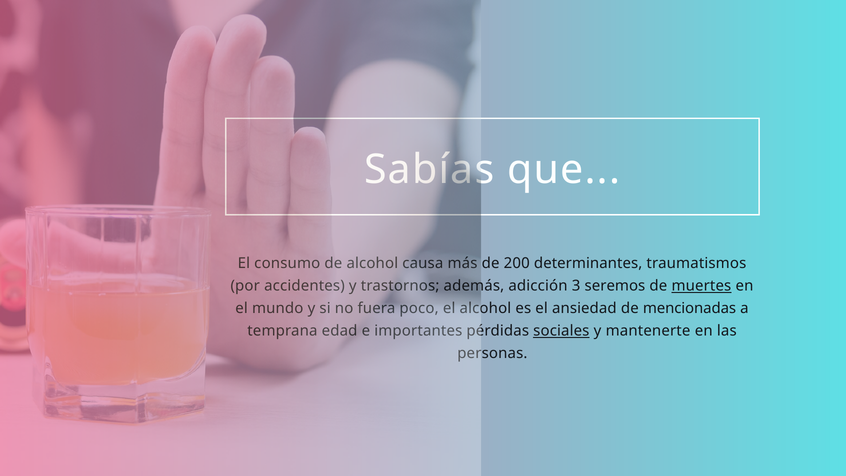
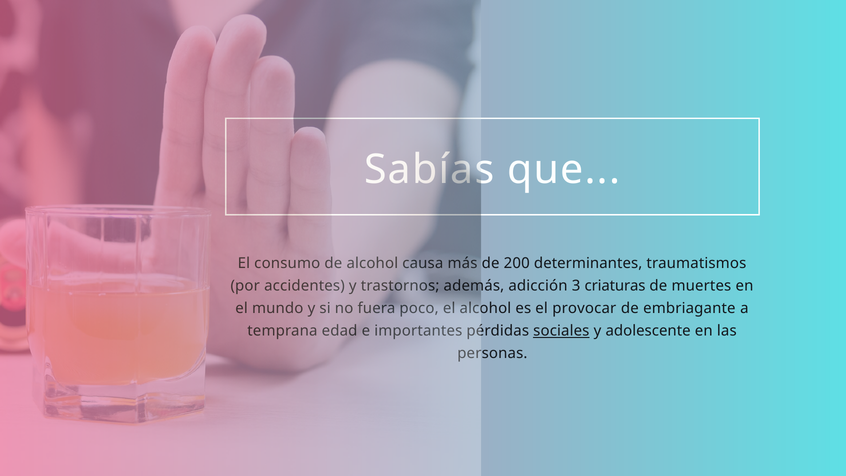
seremos: seremos -> criaturas
muertes underline: present -> none
ansiedad: ansiedad -> provocar
mencionadas: mencionadas -> embriagante
mantenerte: mantenerte -> adolescente
